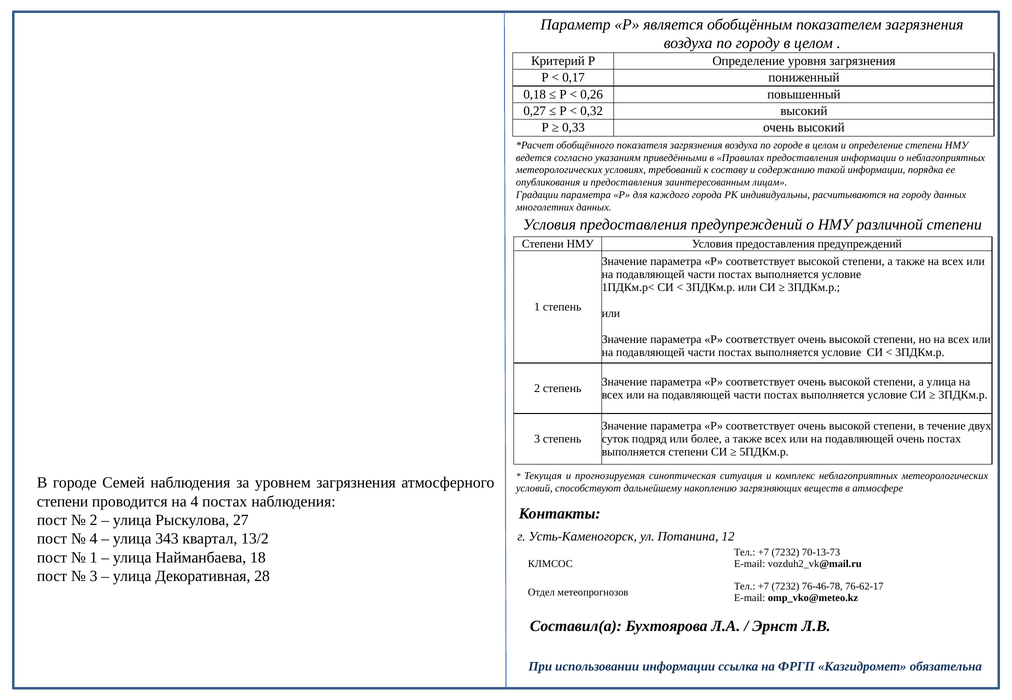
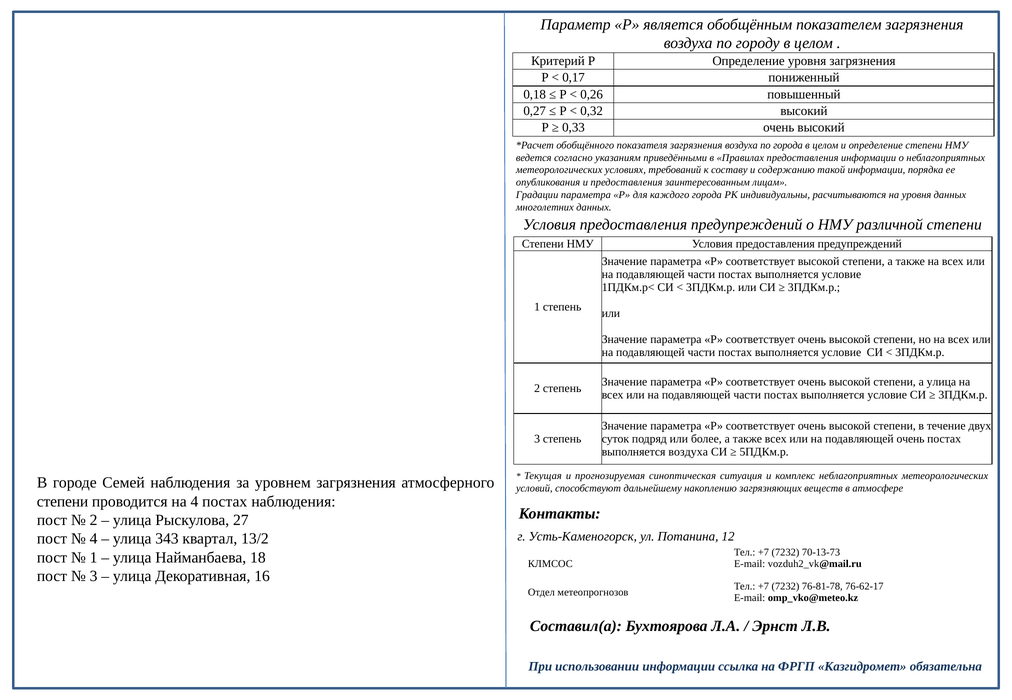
по городе: городе -> города
на городу: городу -> уровня
выполняется степени: степени -> воздуха
28: 28 -> 16
76-46-78: 76-46-78 -> 76-81-78
